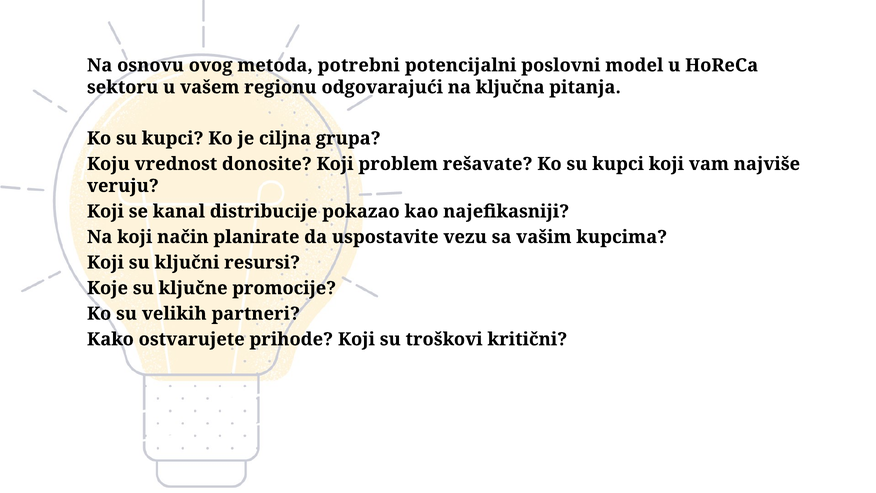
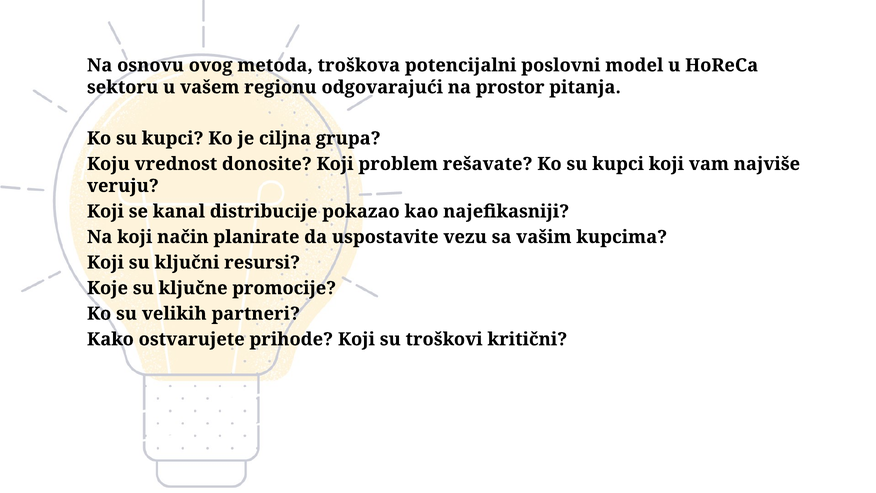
potrebni: potrebni -> troškova
ključna: ključna -> prostor
